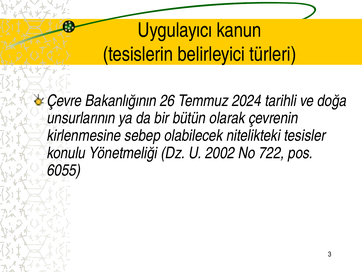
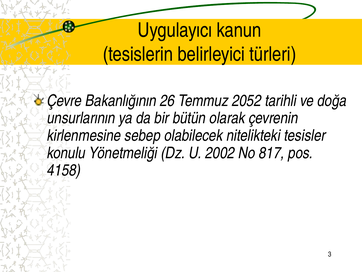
2024: 2024 -> 2052
722: 722 -> 817
6055: 6055 -> 4158
